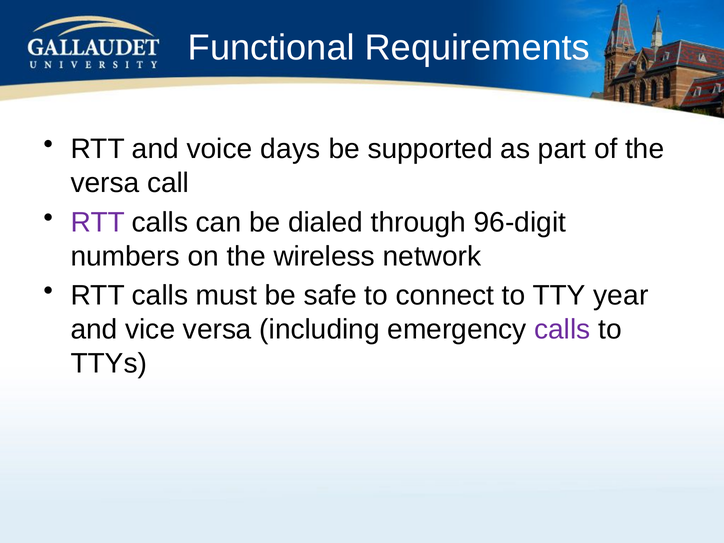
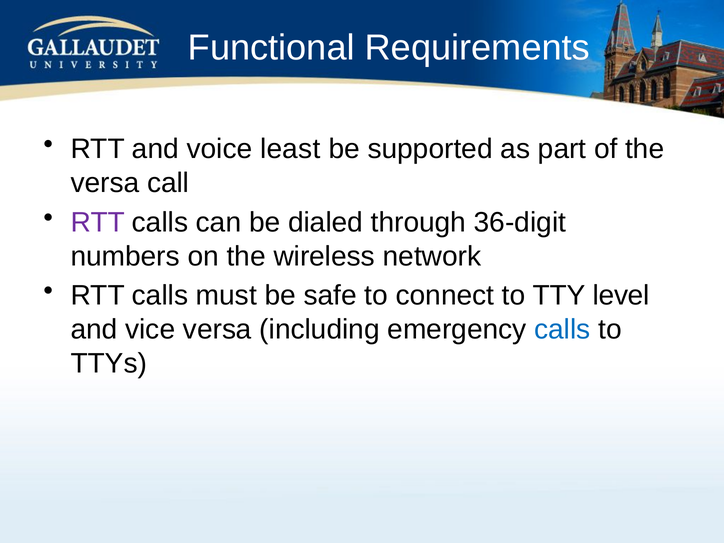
days: days -> least
96-digit: 96-digit -> 36-digit
year: year -> level
calls at (562, 330) colour: purple -> blue
